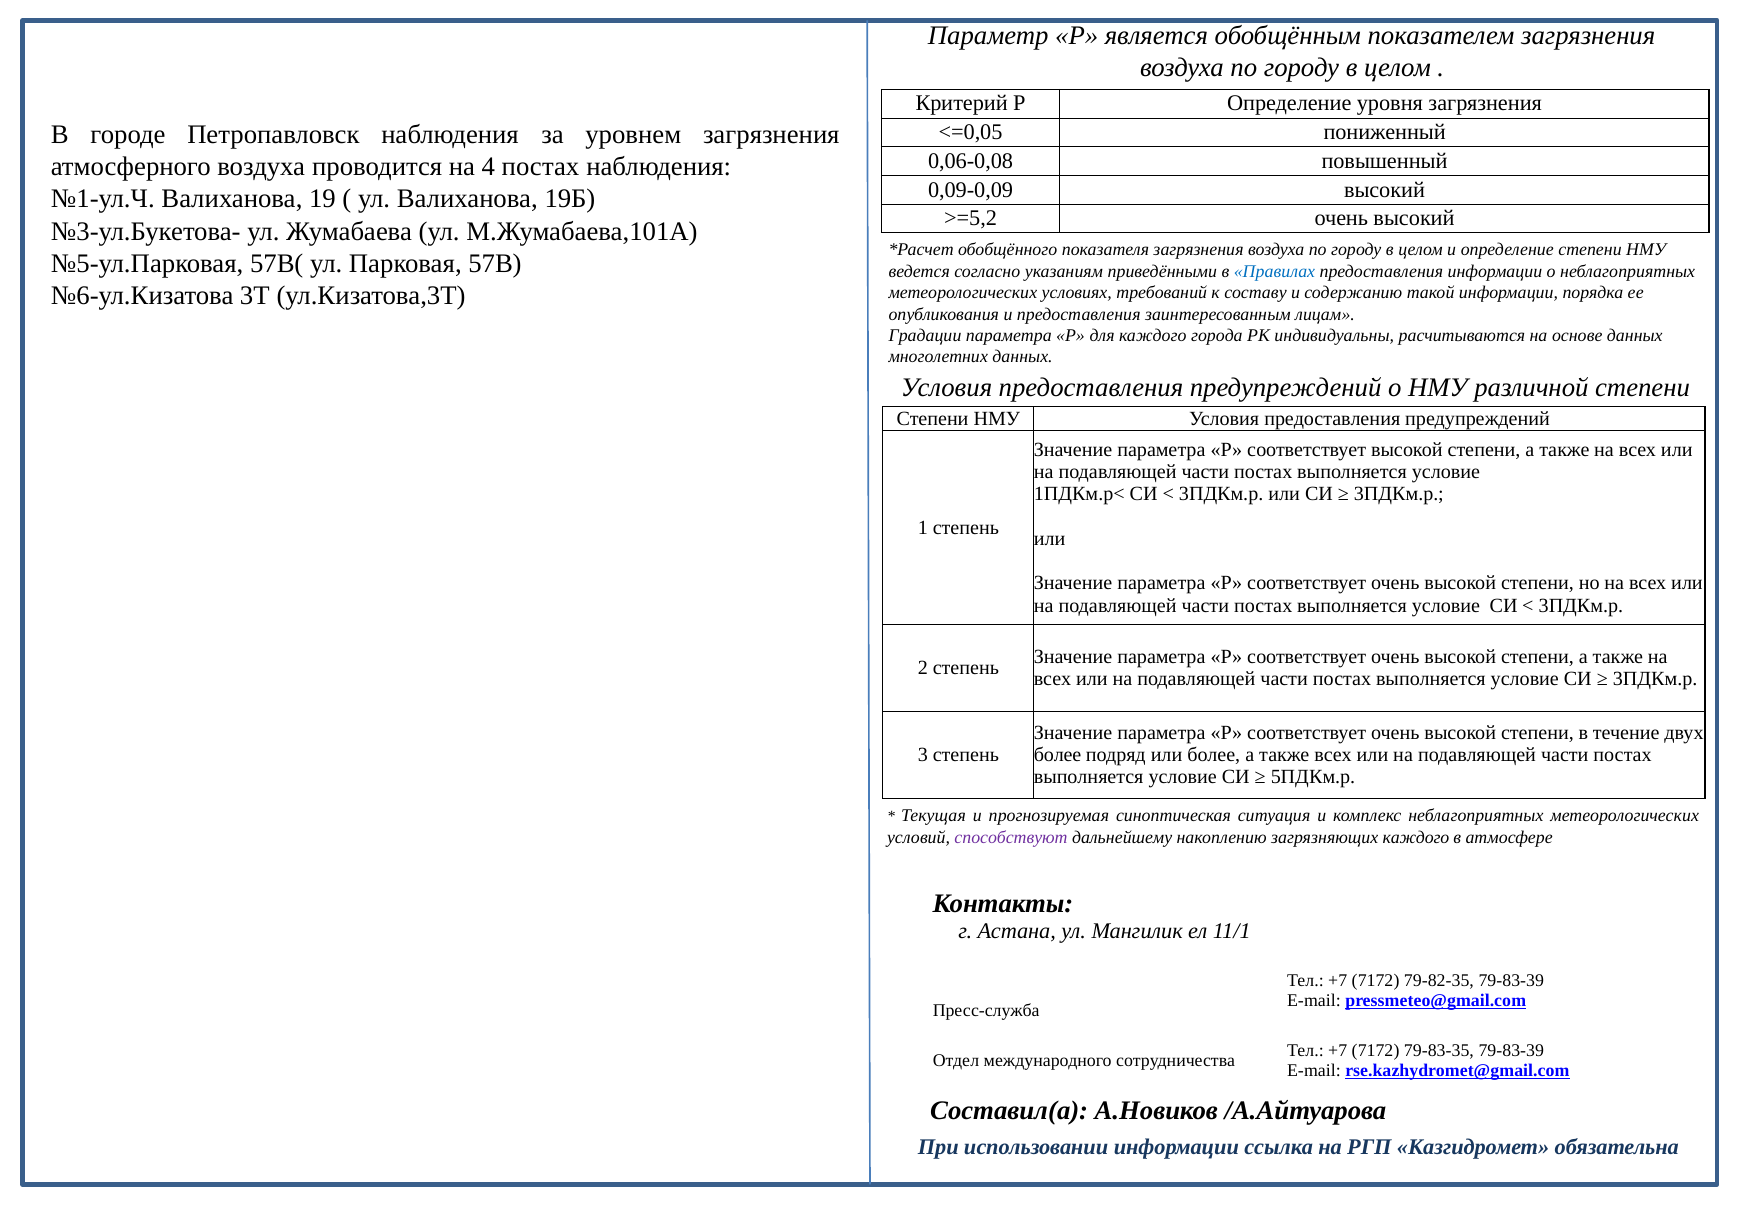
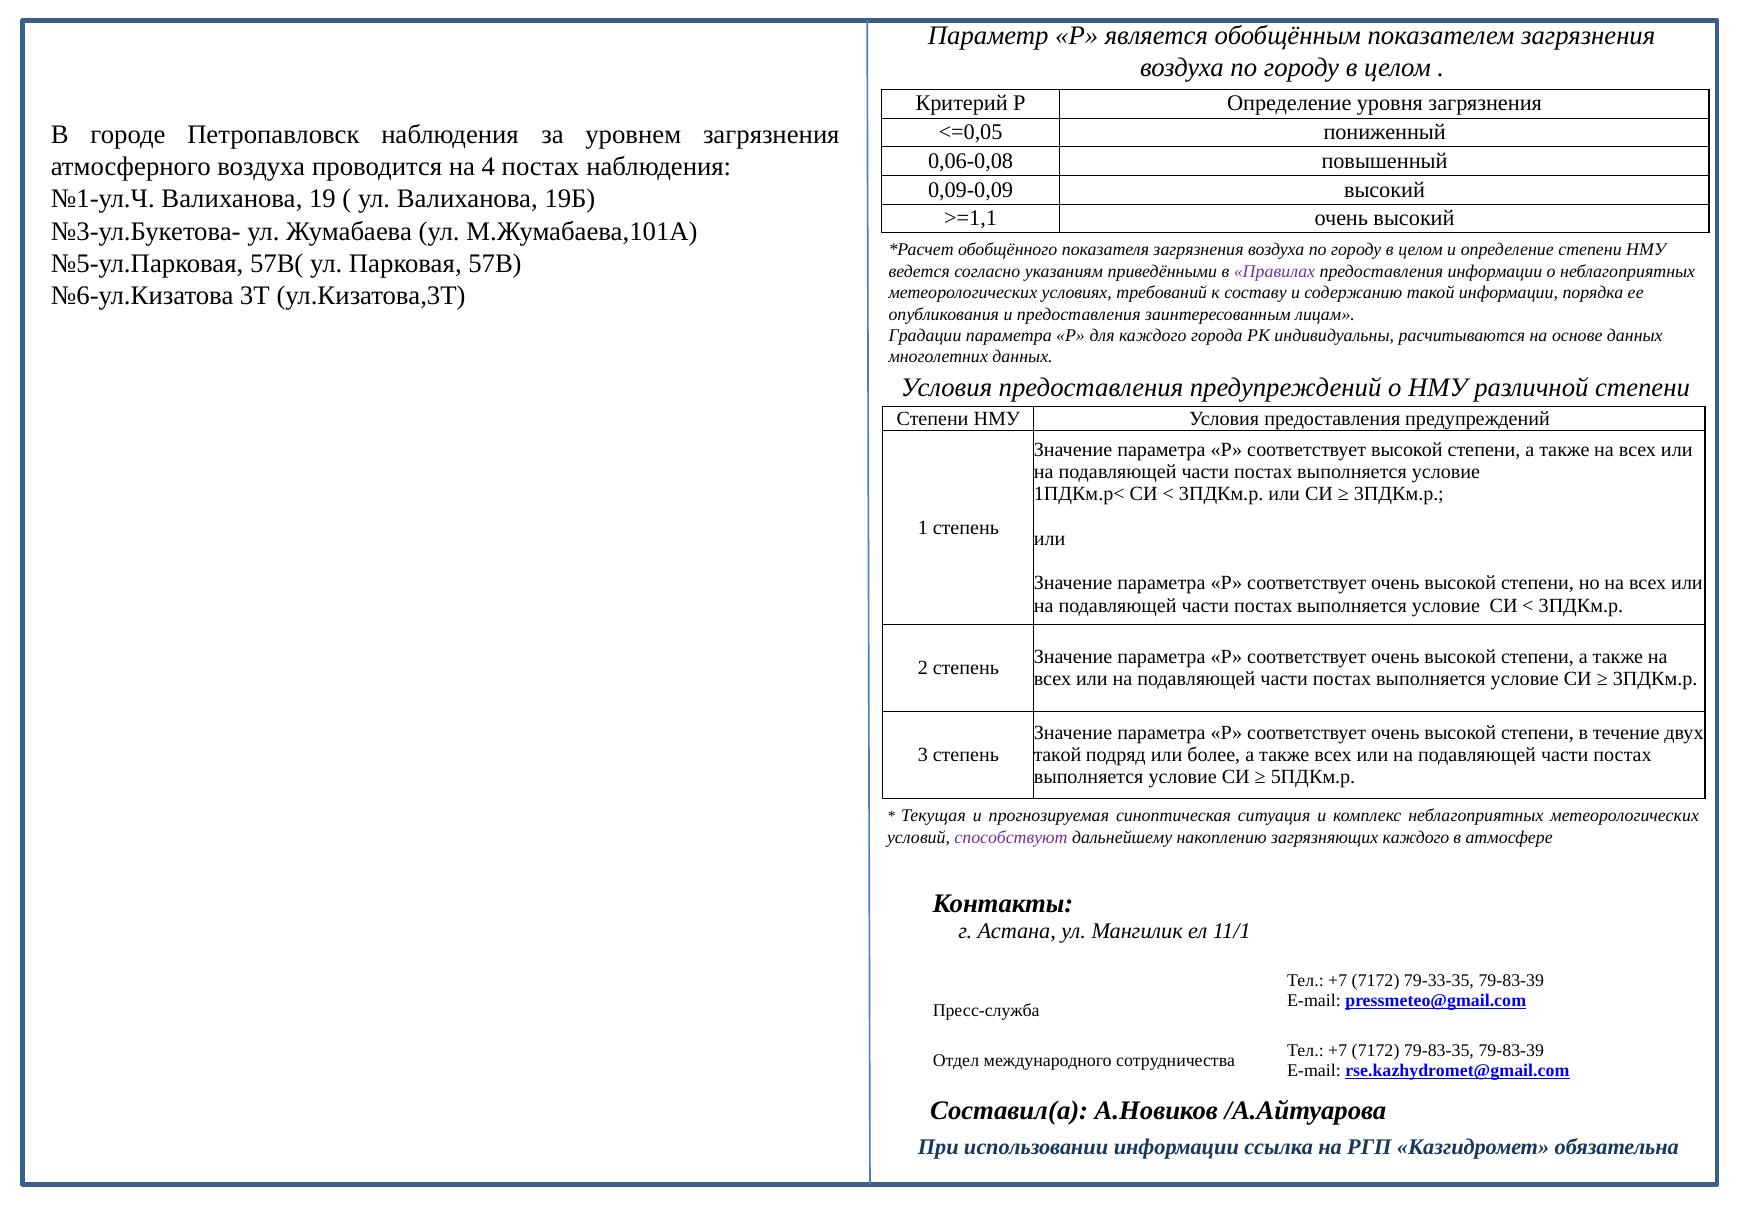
>=5,2: >=5,2 -> >=1,1
Правилах colour: blue -> purple
более at (1058, 755): более -> такой
79-82-35: 79-82-35 -> 79-33-35
